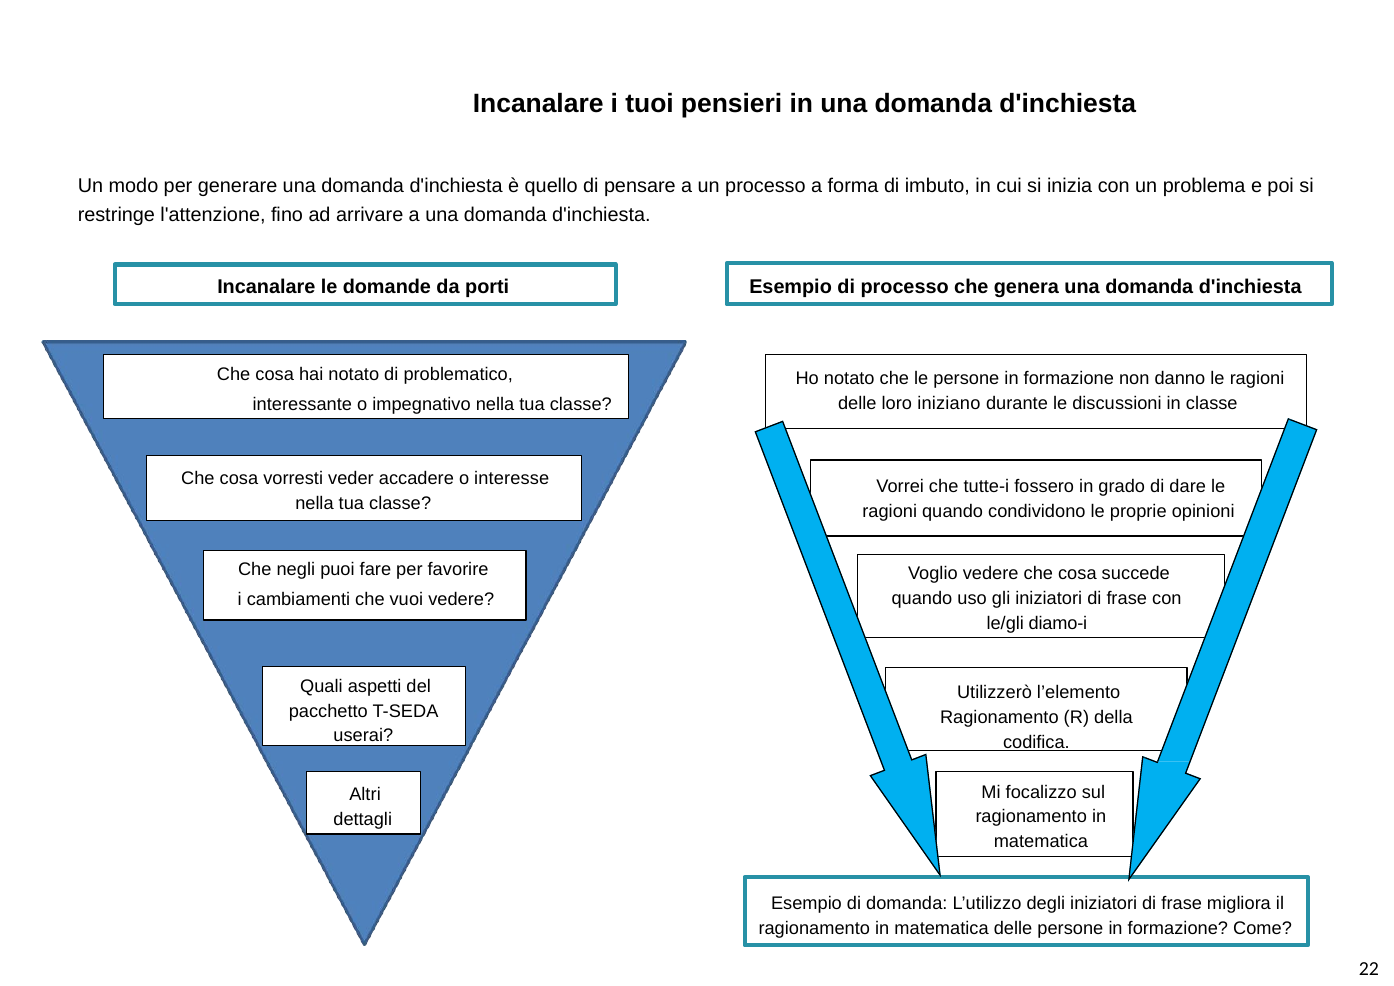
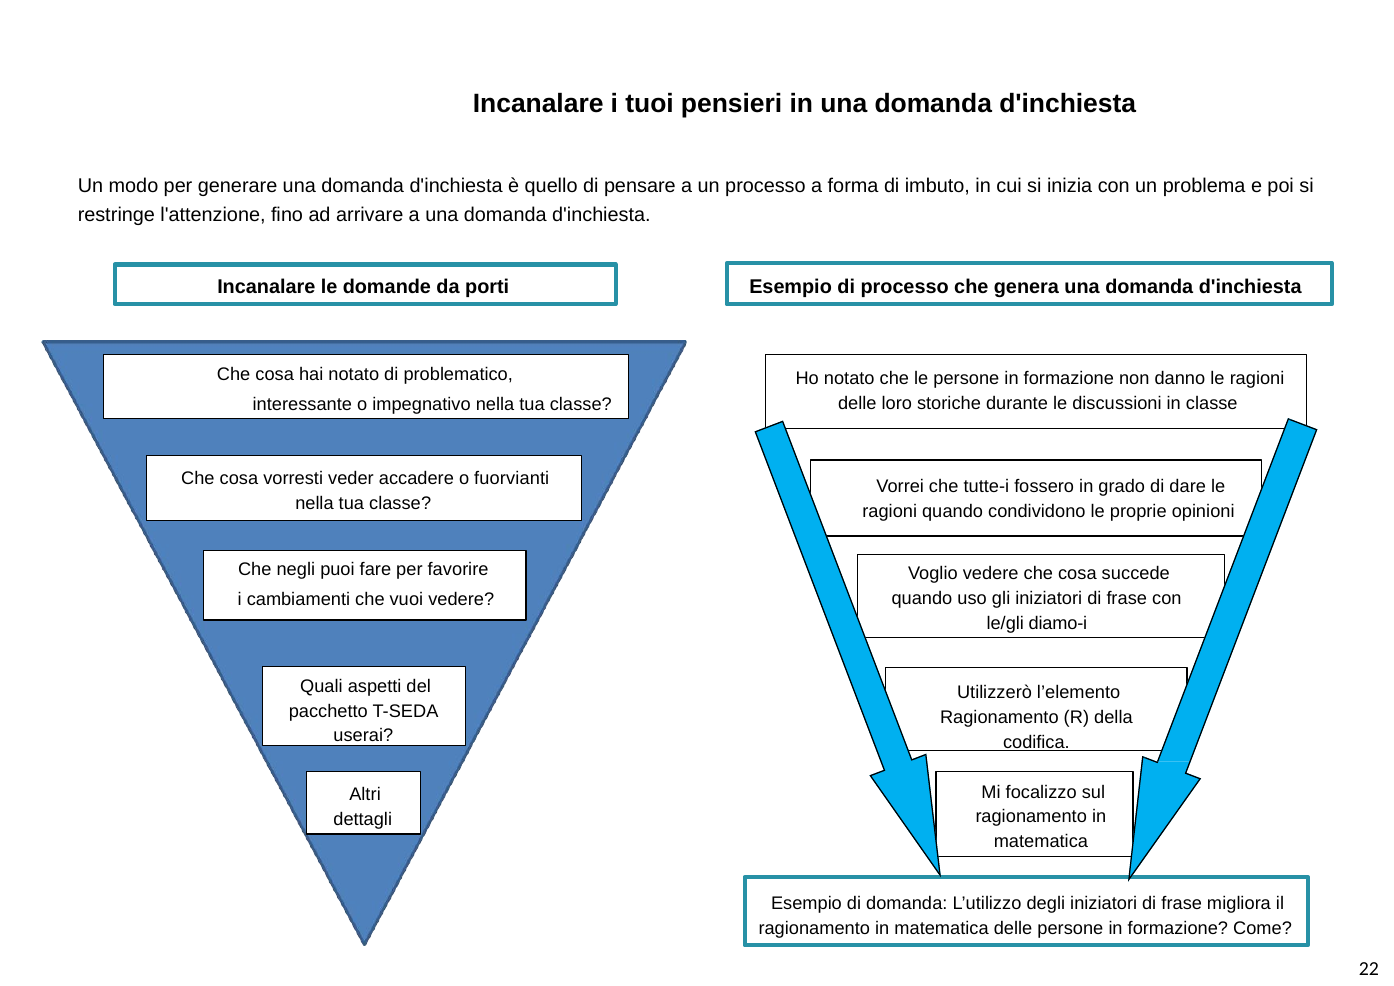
iniziano: iniziano -> storiche
interesse: interesse -> fuorvianti
